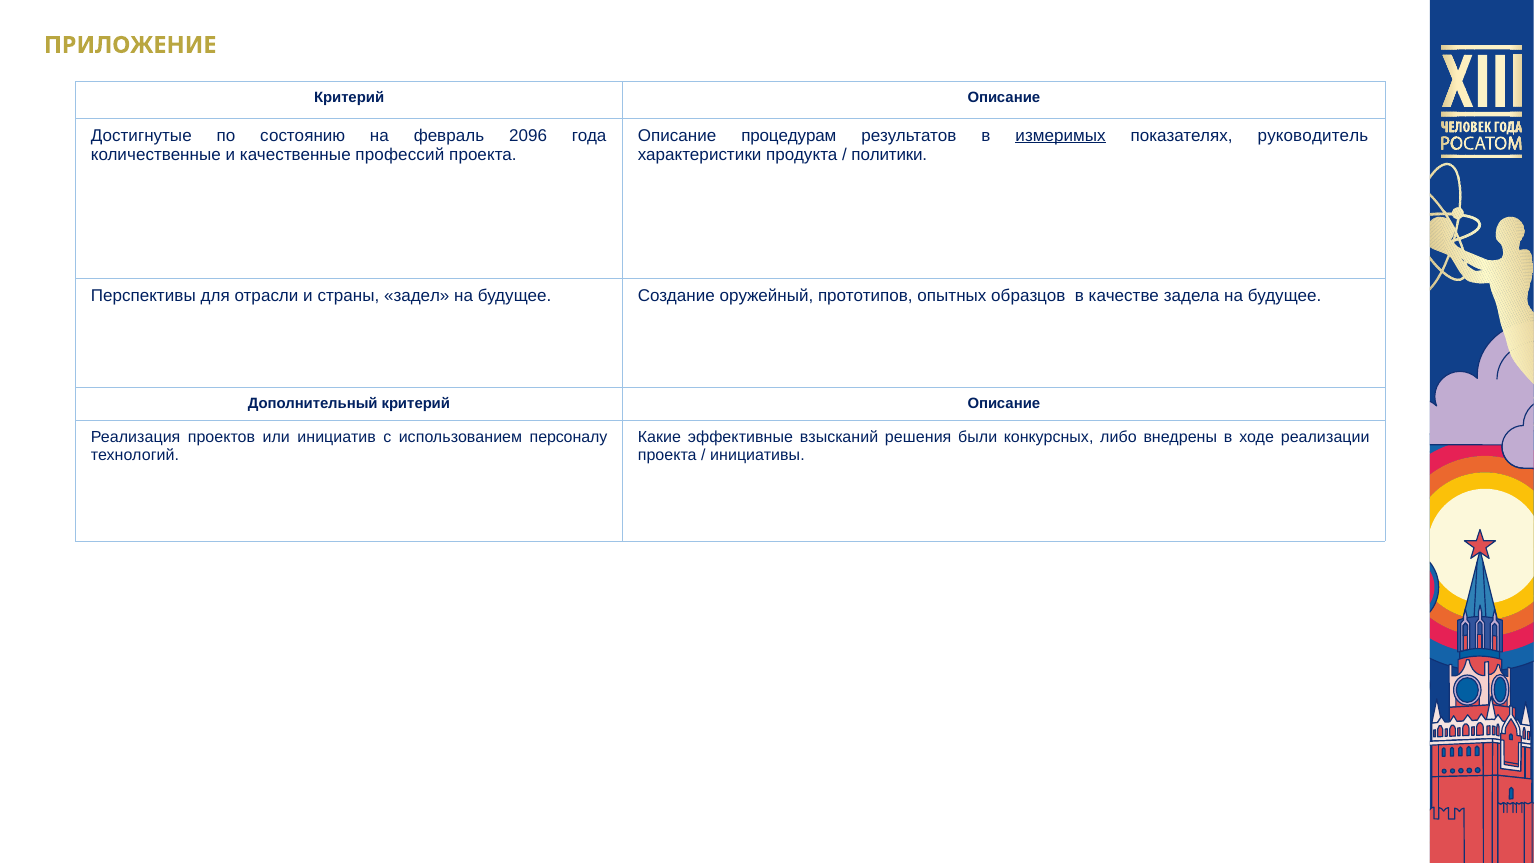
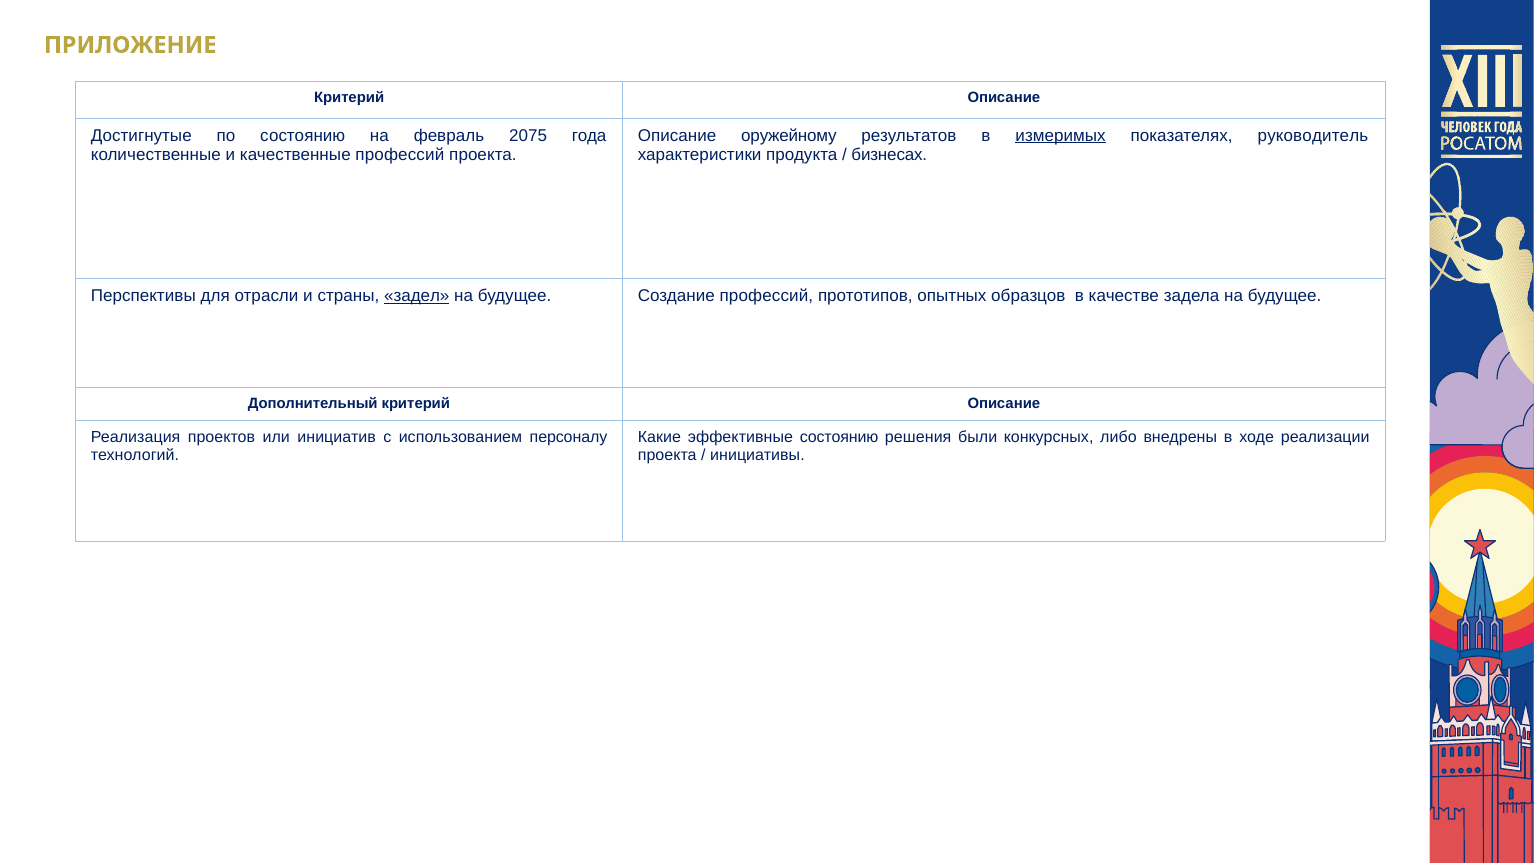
2096: 2096 -> 2075
процедурам: процедурам -> оружейному
политики: политики -> бизнесах
задел underline: none -> present
Создание оружейный: оружейный -> профессий
эффективные взысканий: взысканий -> состоянию
